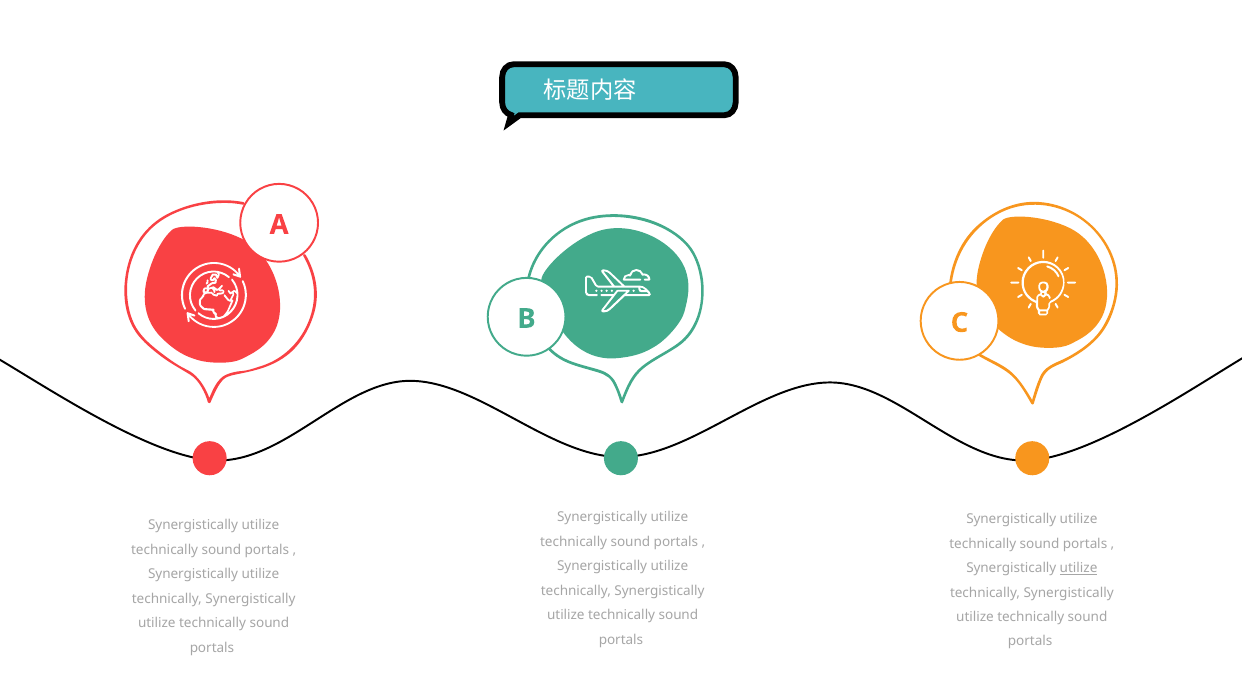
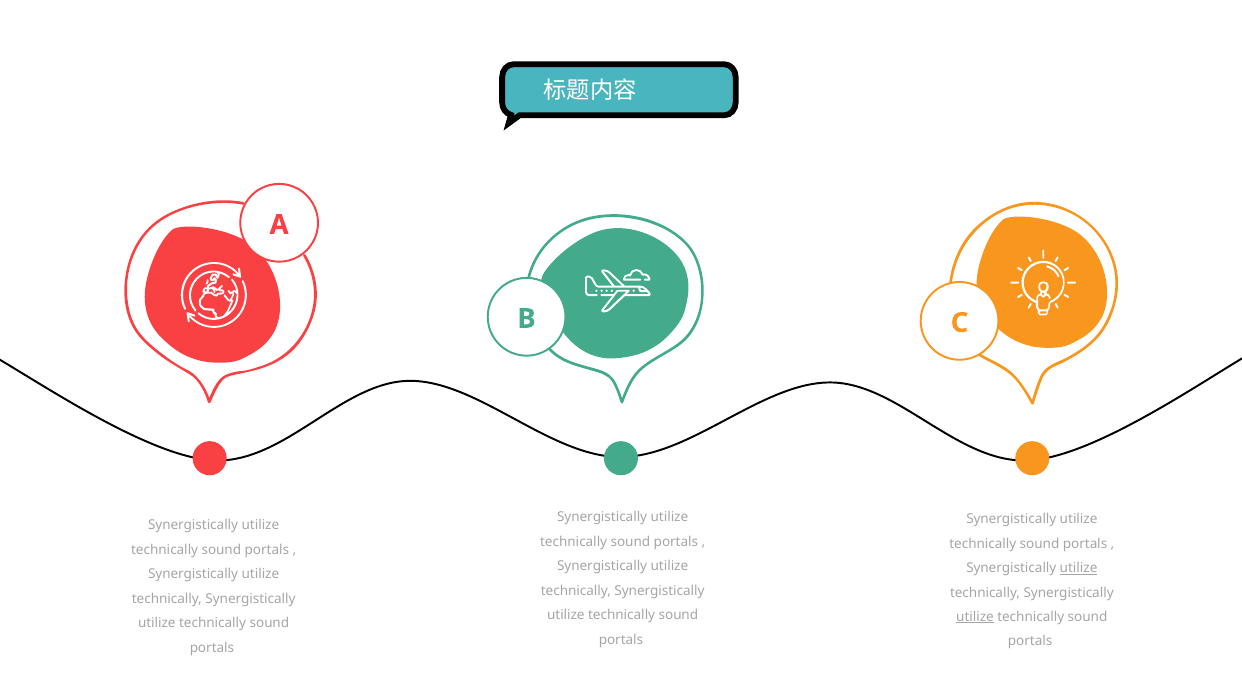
utilize at (975, 617) underline: none -> present
